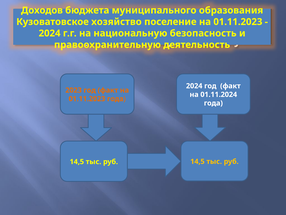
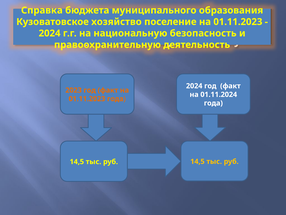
Доходов: Доходов -> Справка
